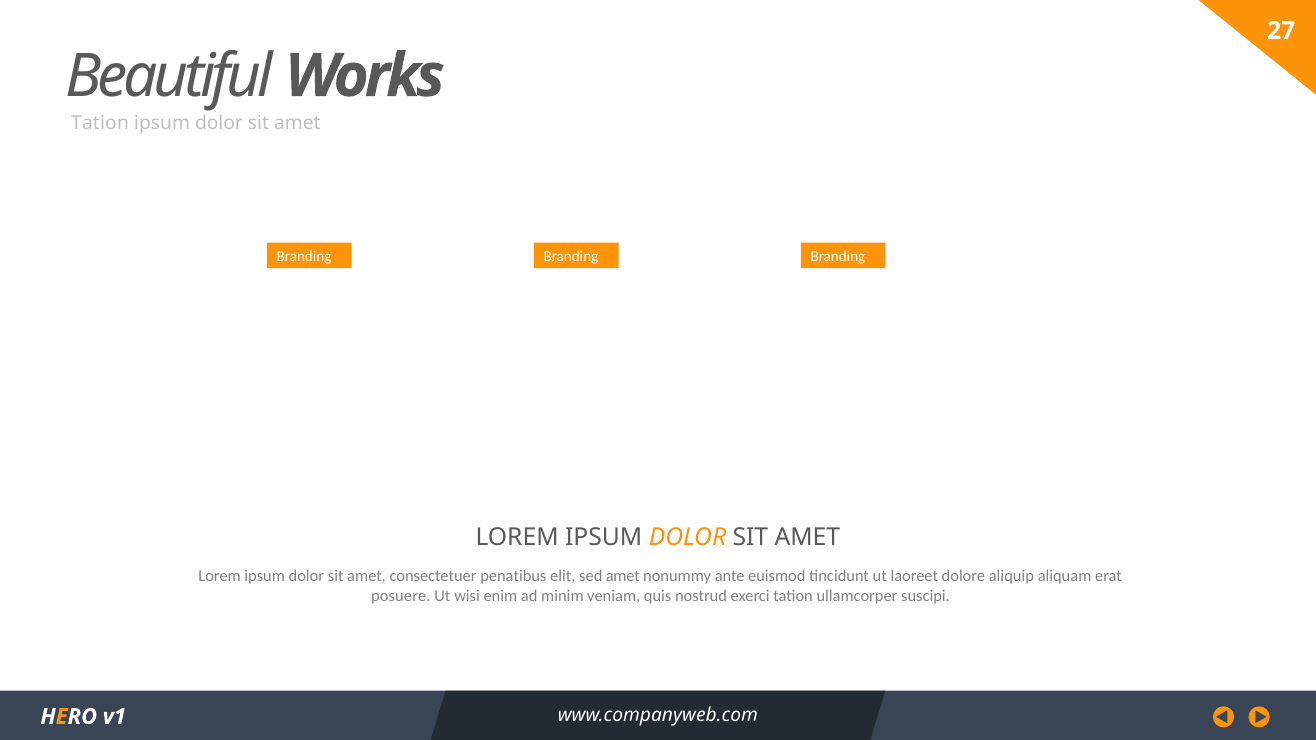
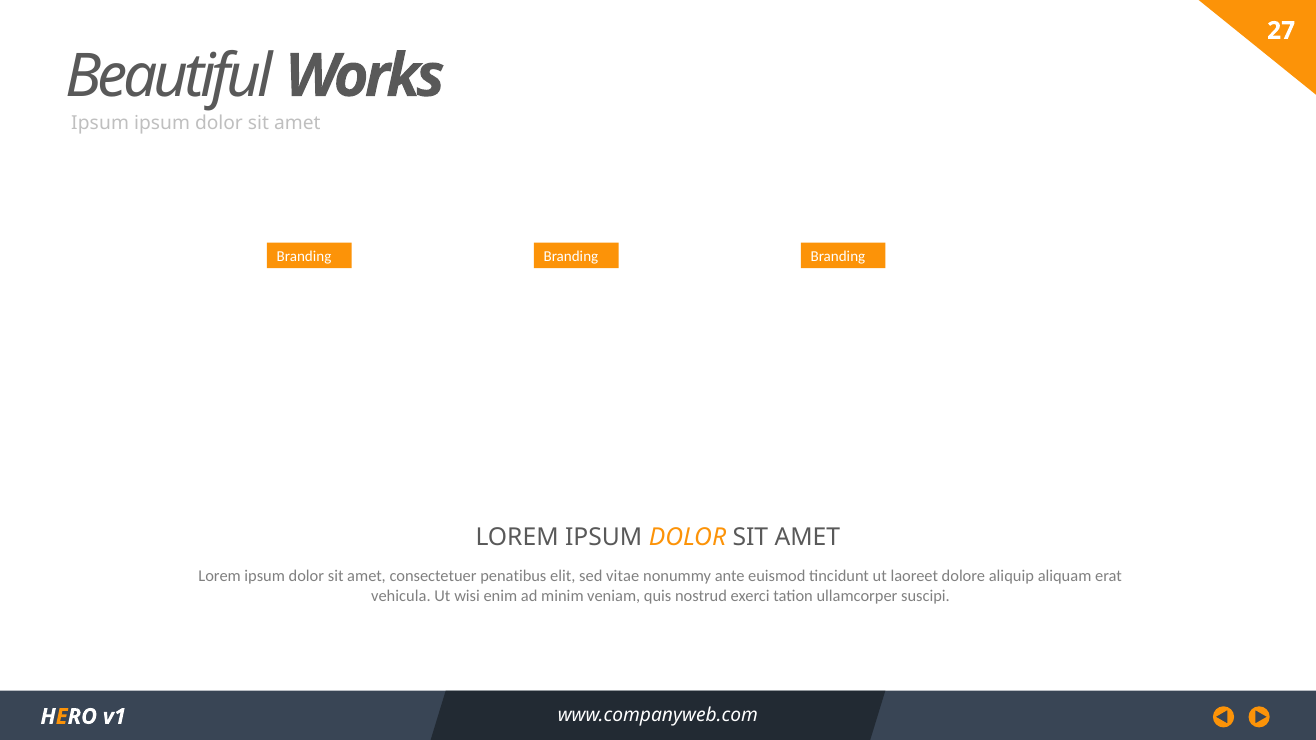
Tation at (100, 123): Tation -> Ipsum
sed amet: amet -> vitae
posuere: posuere -> vehicula
